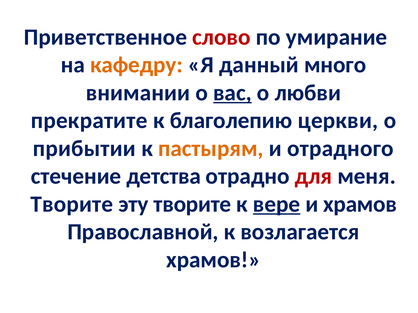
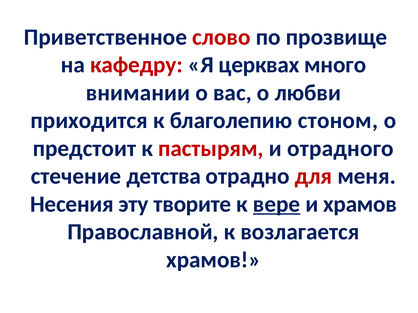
умирание: умирание -> прозвище
кафедру colour: orange -> red
данный: данный -> церквах
вас underline: present -> none
прекратите: прекратите -> приходится
церкви: церкви -> стоном
прибытии: прибытии -> предстоит
пастырям colour: orange -> red
Творите at (72, 204): Творите -> Несения
